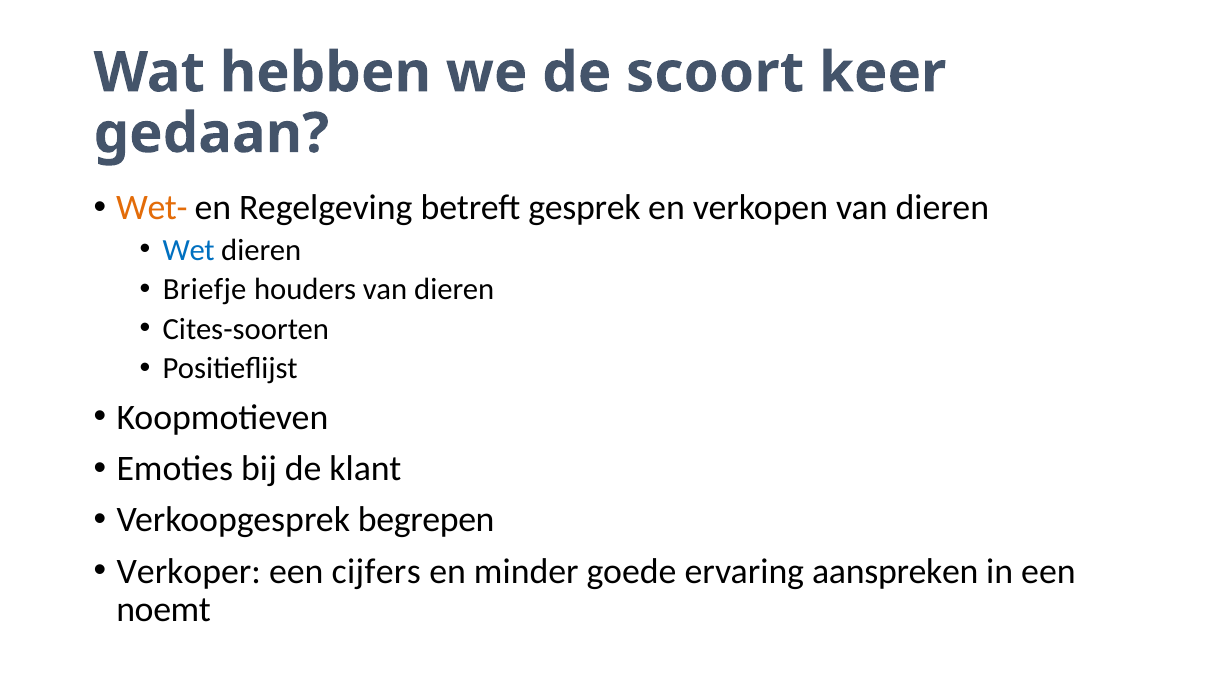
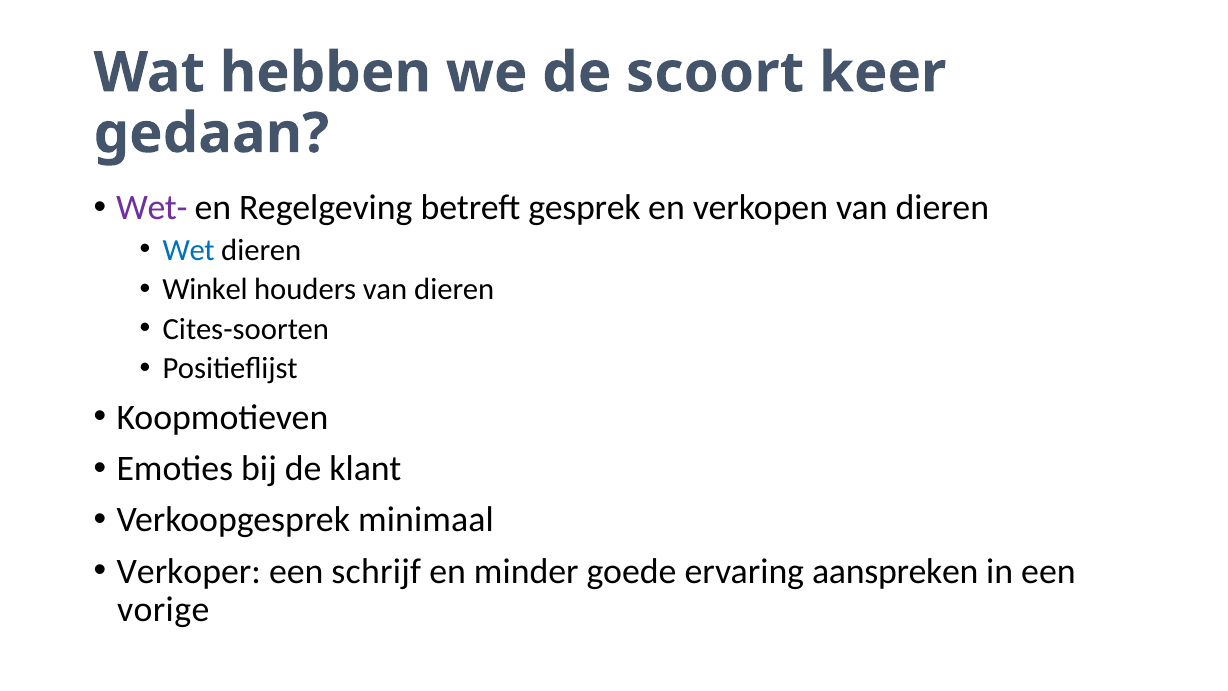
Wet- colour: orange -> purple
Briefje: Briefje -> Winkel
begrepen: begrepen -> minimaal
cijfers: cijfers -> schrijf
noemt: noemt -> vorige
